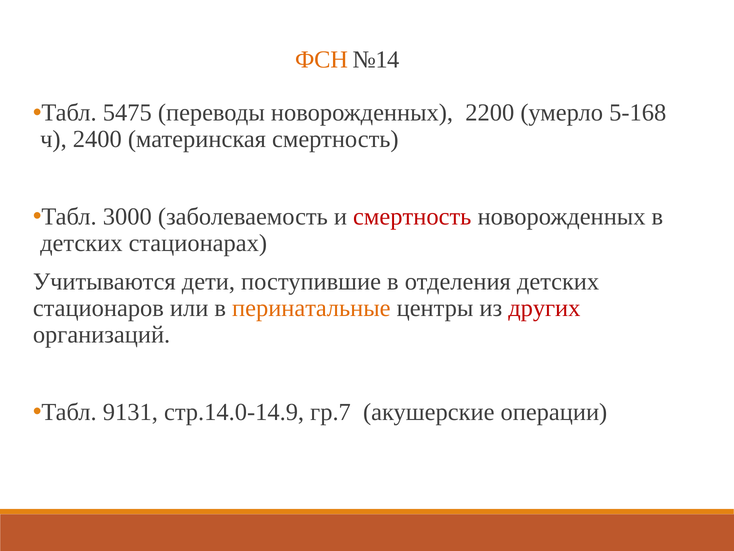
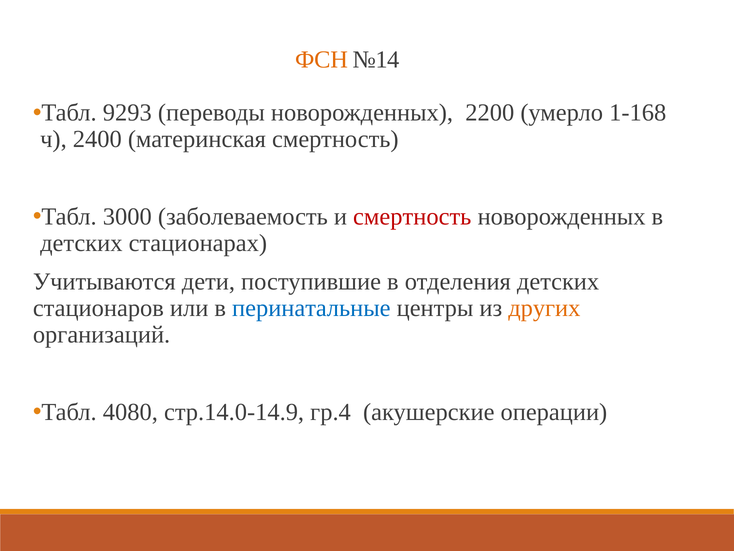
5475: 5475 -> 9293
5-168: 5-168 -> 1-168
перинатальные colour: orange -> blue
других colour: red -> orange
9131: 9131 -> 4080
гр.7: гр.7 -> гр.4
